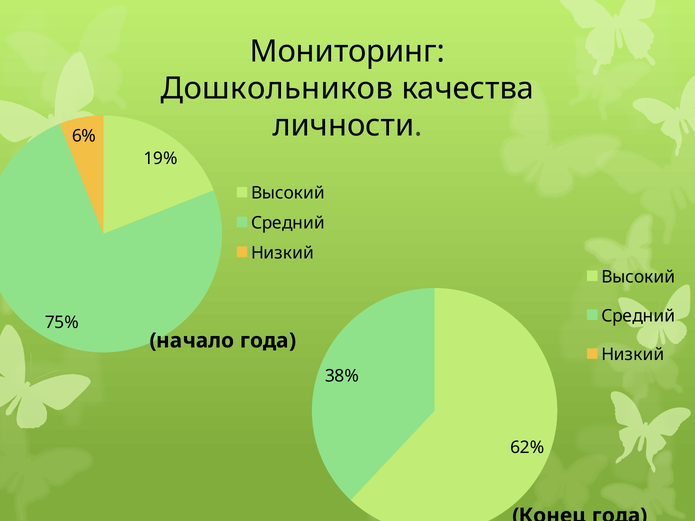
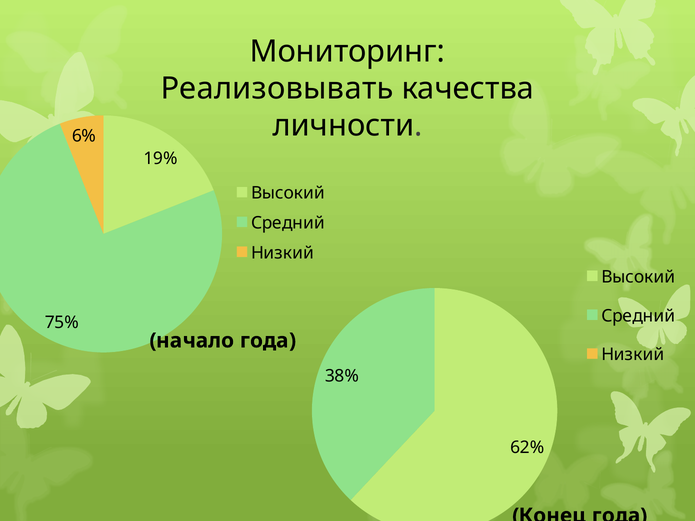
Дошкольников: Дошкольников -> Реализовывать
